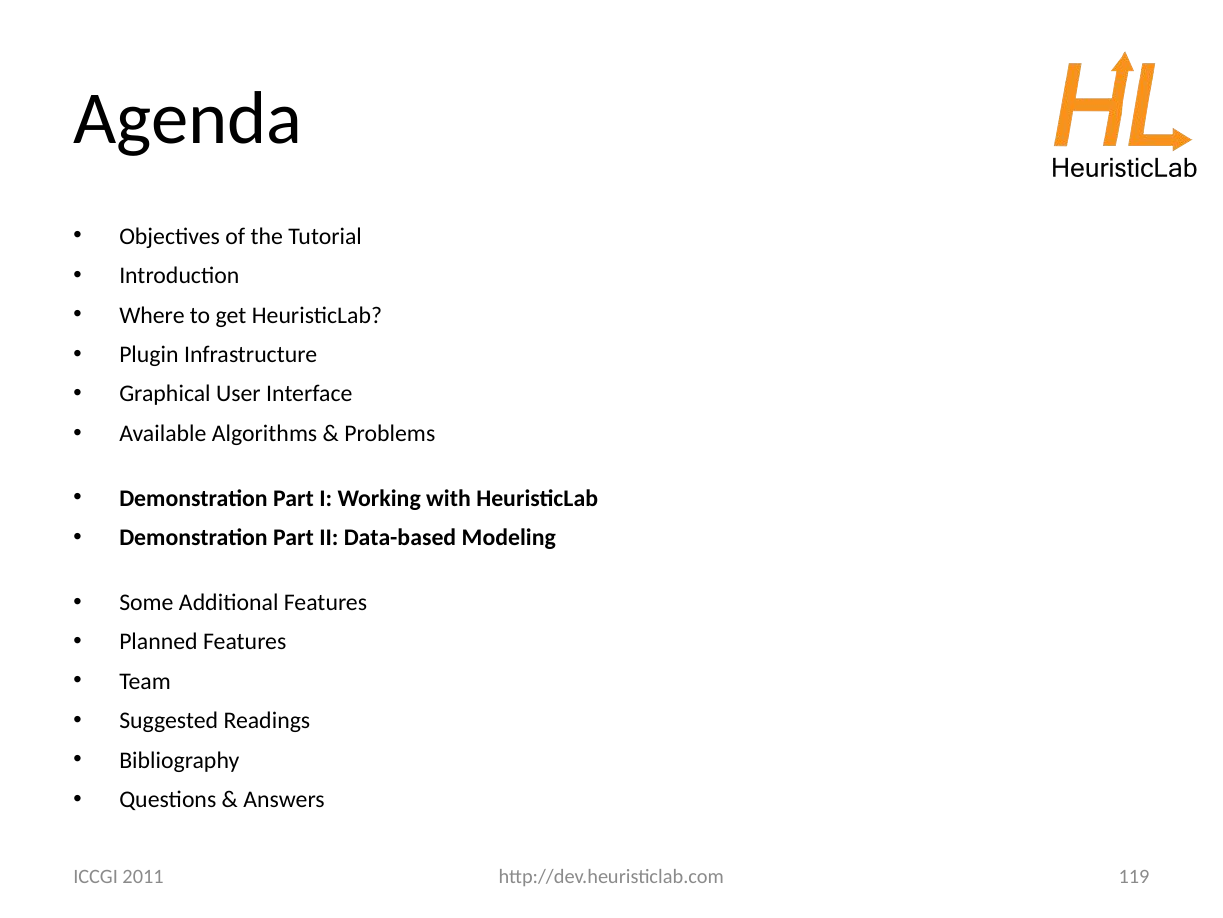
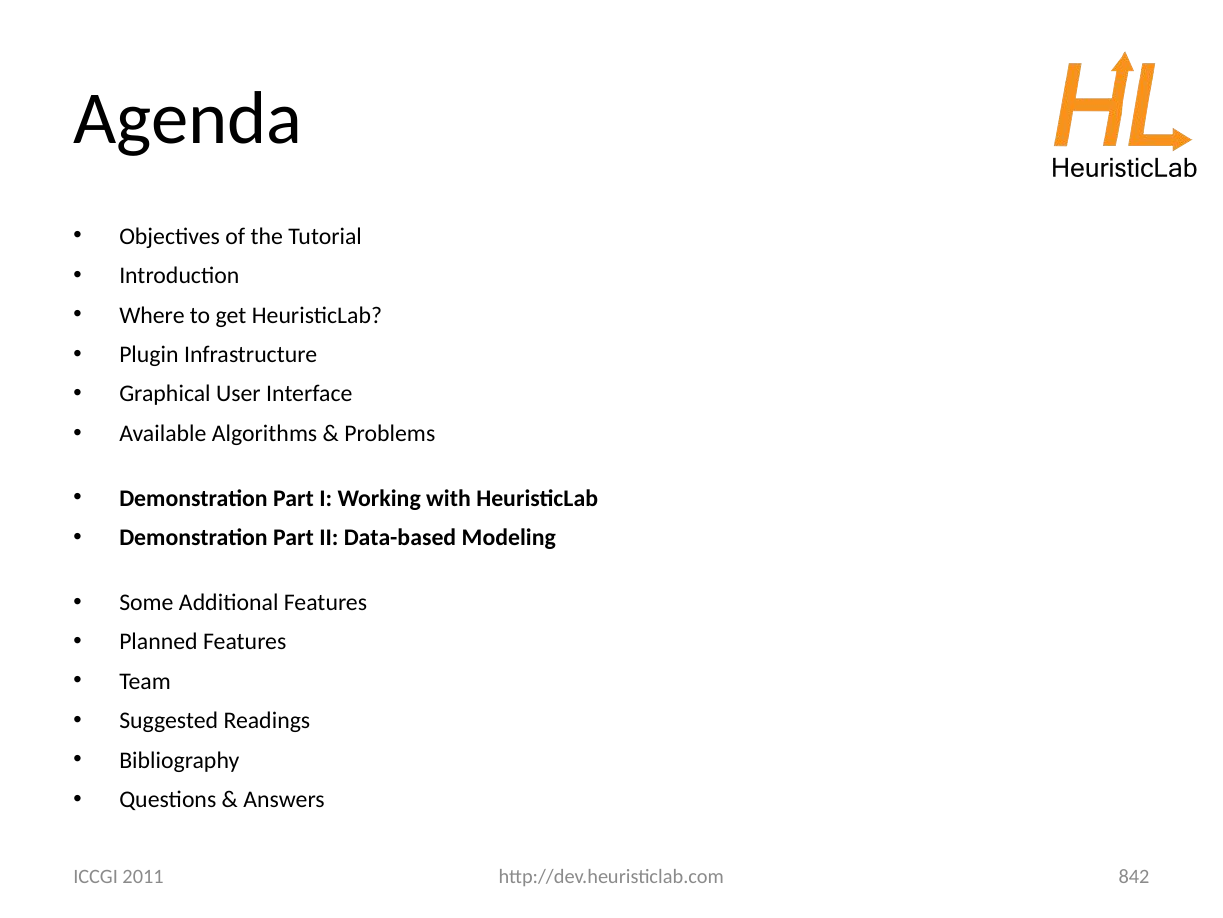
119: 119 -> 842
